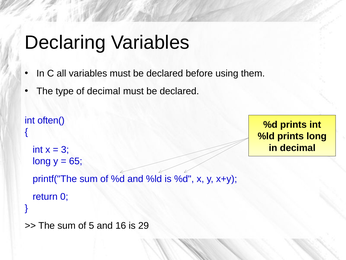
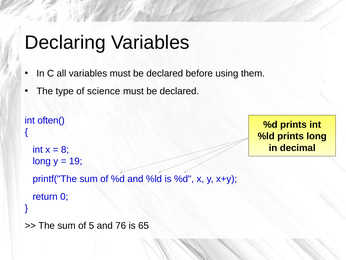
of decimal: decimal -> science
3: 3 -> 8
65: 65 -> 19
16: 16 -> 76
29: 29 -> 65
